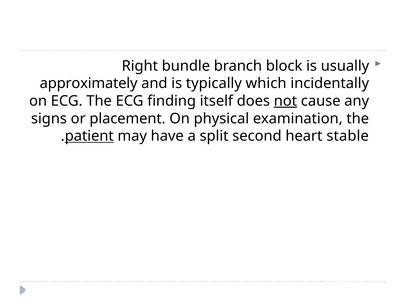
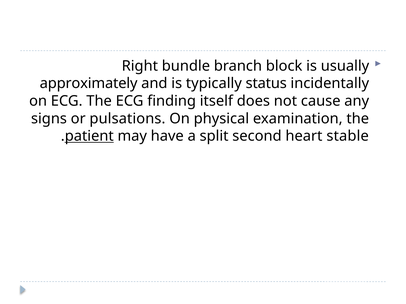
which: which -> status
not underline: present -> none
placement: placement -> pulsations
